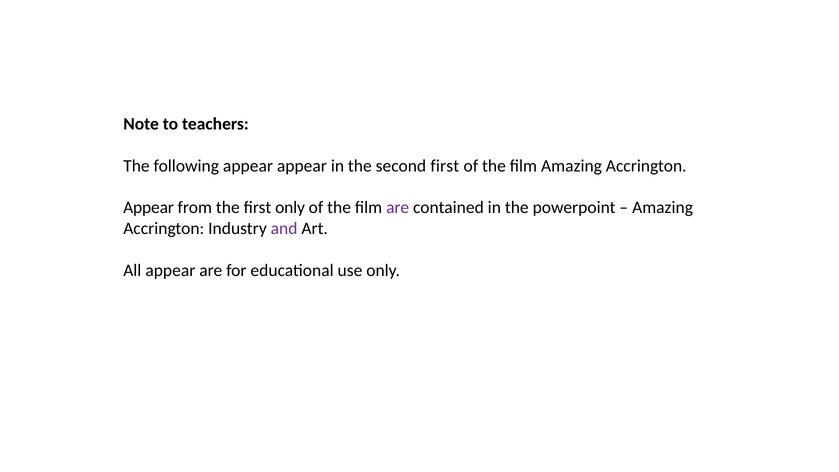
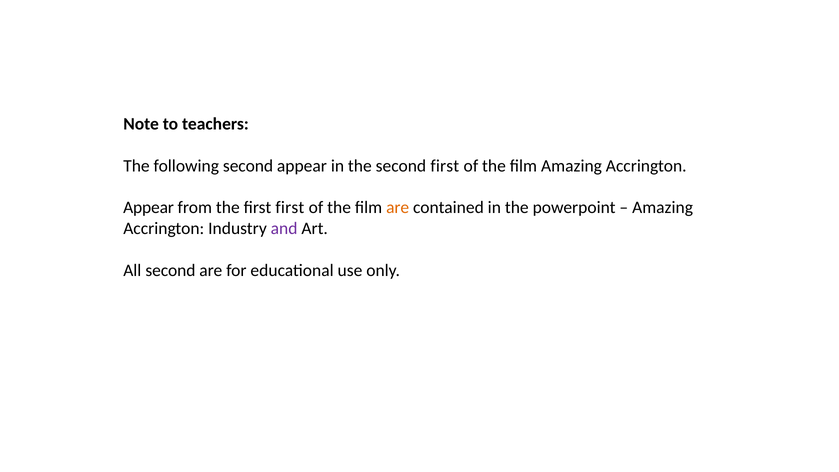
following appear: appear -> second
first only: only -> first
are at (398, 208) colour: purple -> orange
All appear: appear -> second
